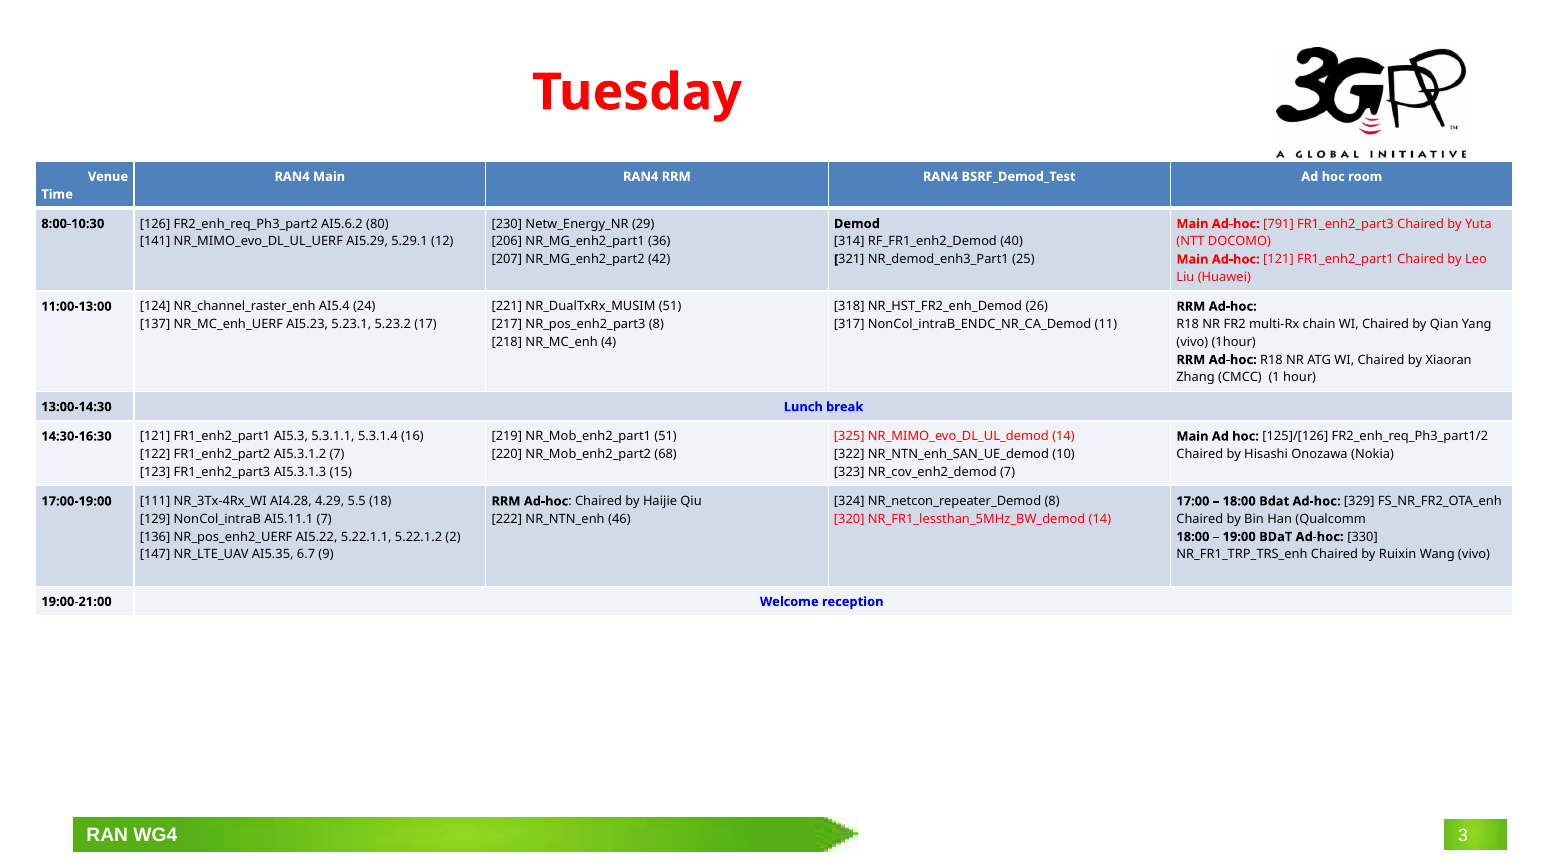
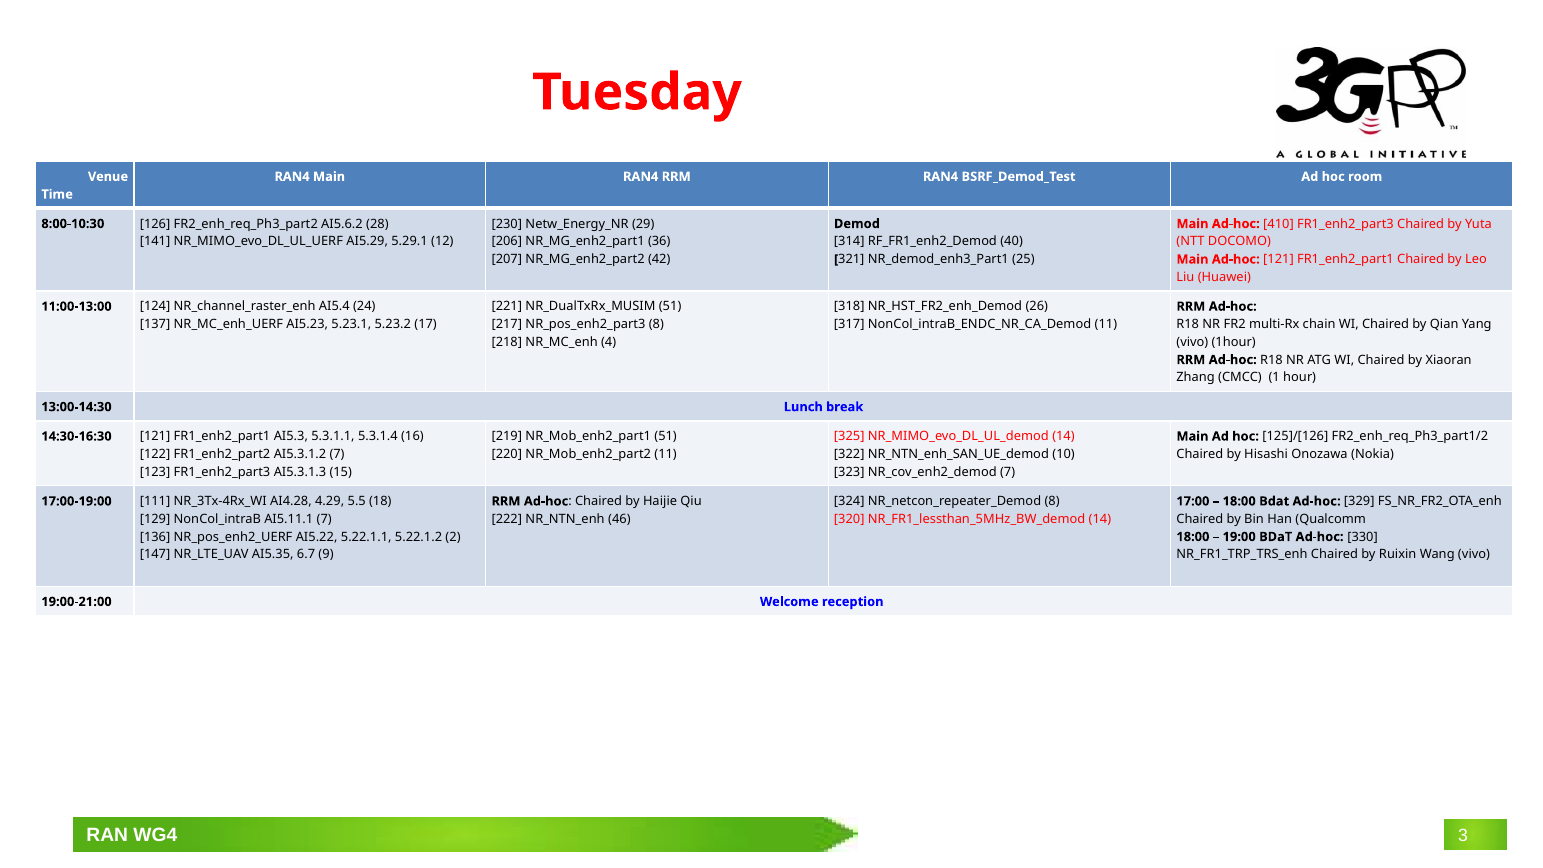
80: 80 -> 28
791: 791 -> 410
68 at (666, 454): 68 -> 11
